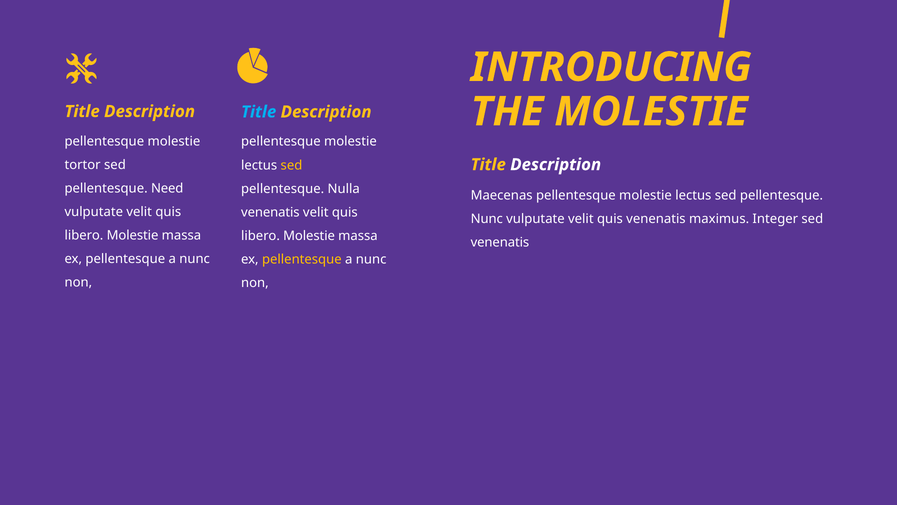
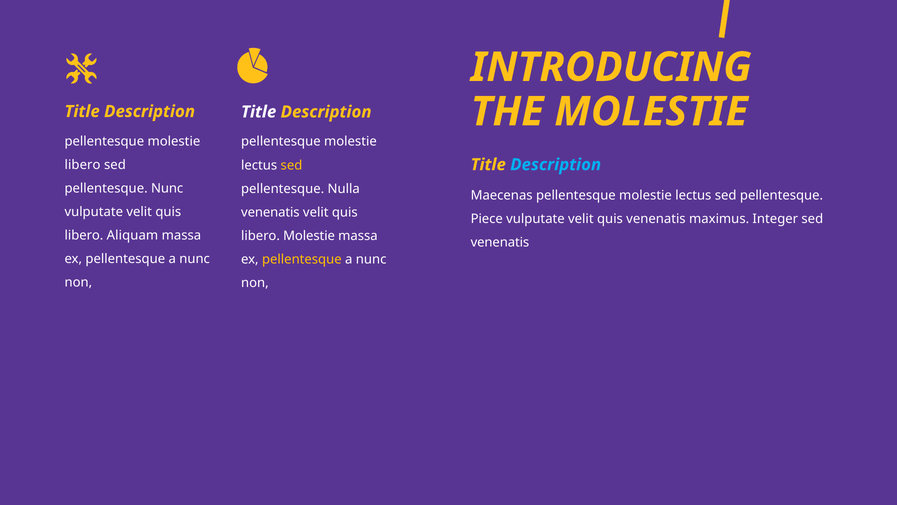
Title at (259, 112) colour: light blue -> white
tortor at (83, 165): tortor -> libero
Description at (556, 165) colour: white -> light blue
pellentesque Need: Need -> Nunc
Nunc at (487, 219): Nunc -> Piece
Molestie at (133, 235): Molestie -> Aliquam
